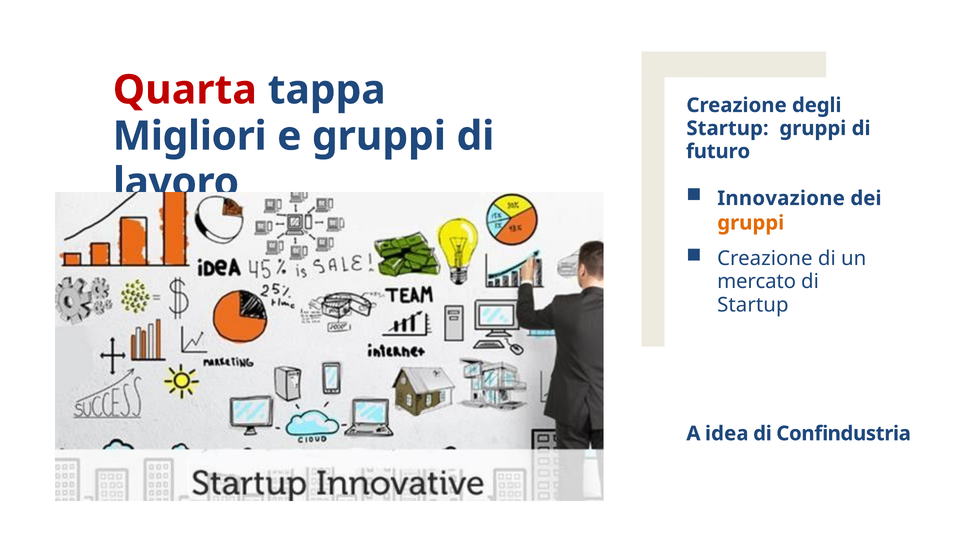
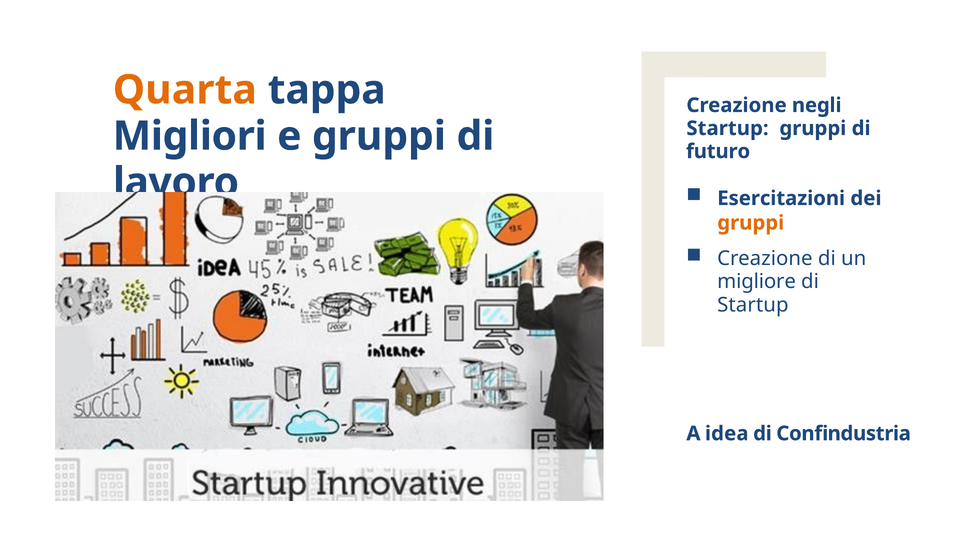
Quarta colour: red -> orange
degli: degli -> negli
Innovazione: Innovazione -> Esercitazioni
mercato: mercato -> migliore
